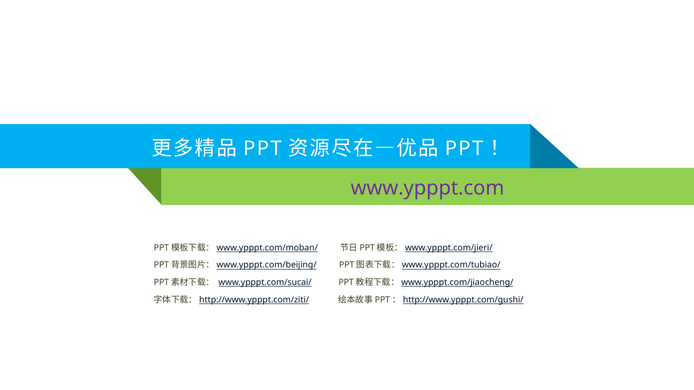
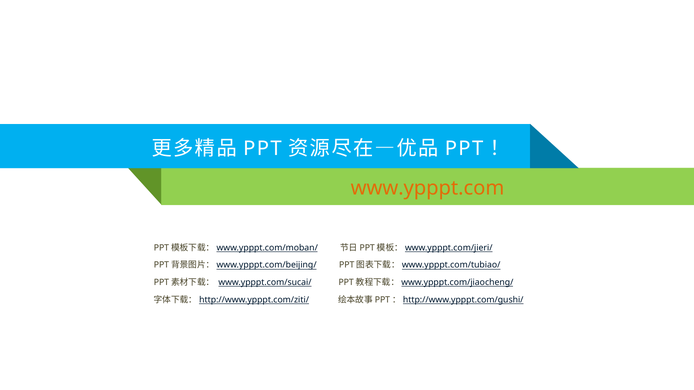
www.ypppt.com colour: purple -> orange
